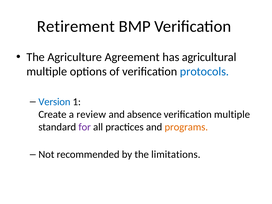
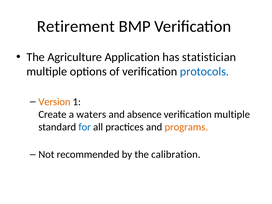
Agreement: Agreement -> Application
agricultural: agricultural -> statistician
Version colour: blue -> orange
review: review -> waters
for colour: purple -> blue
limitations: limitations -> calibration
